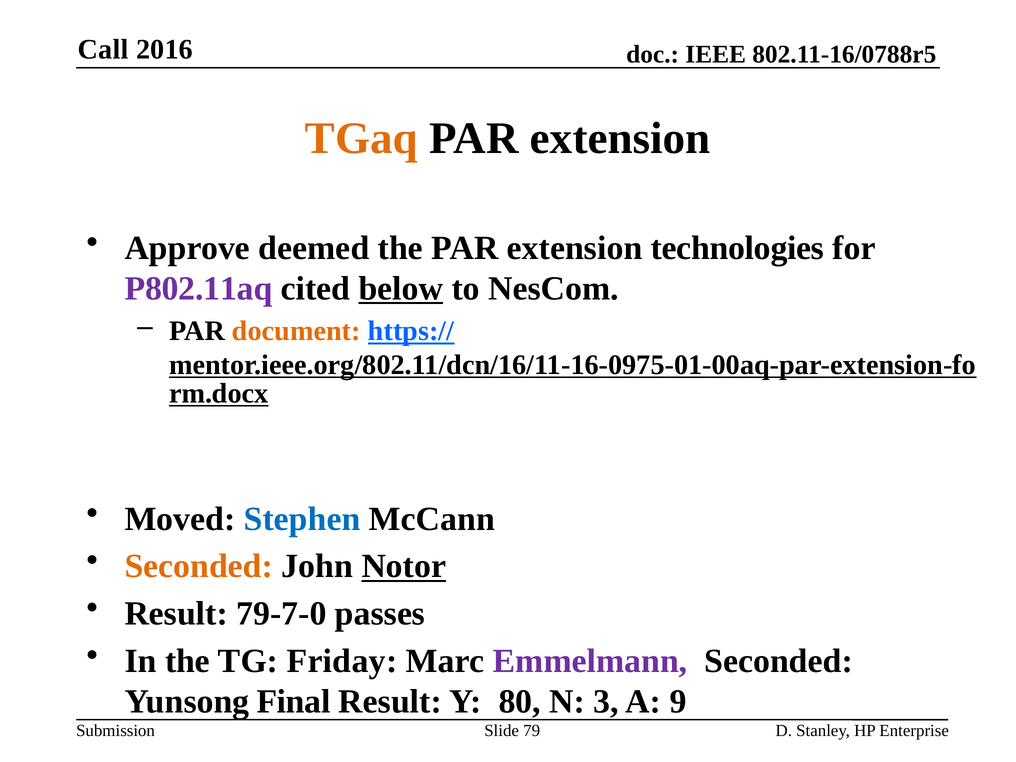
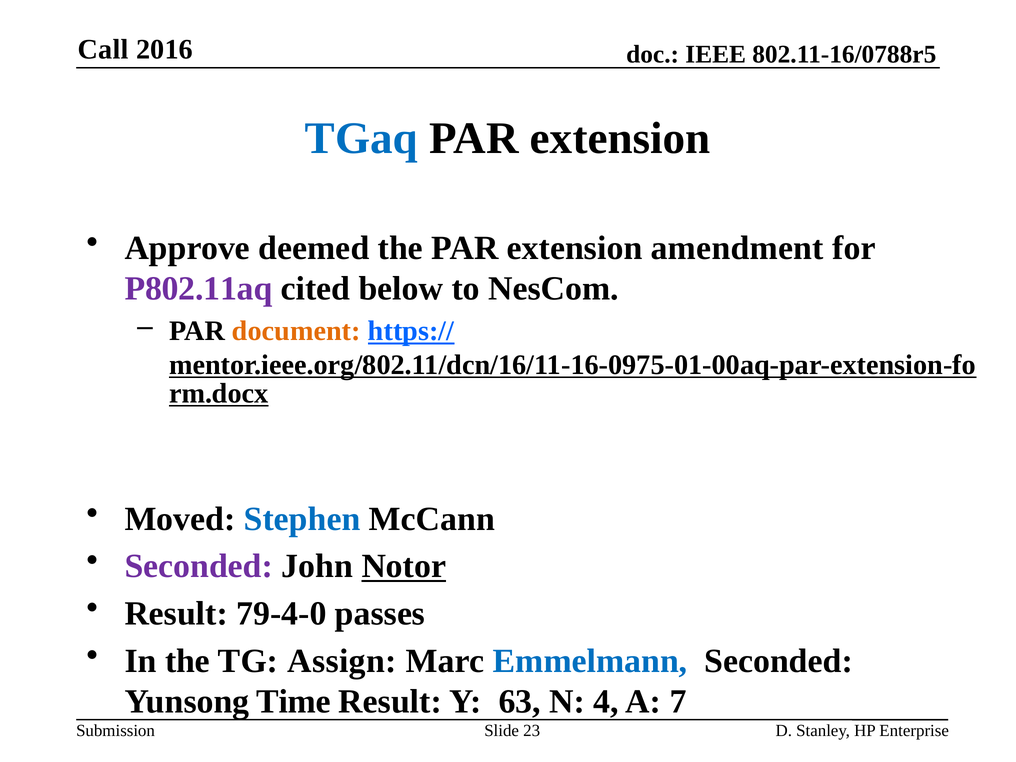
TGaq colour: orange -> blue
technologies: technologies -> amendment
below underline: present -> none
Seconded at (199, 566) colour: orange -> purple
79-7-0: 79-7-0 -> 79-4-0
Friday: Friday -> Assign
Emmelmann colour: purple -> blue
Final: Final -> Time
80: 80 -> 63
3: 3 -> 4
9: 9 -> 7
79: 79 -> 23
